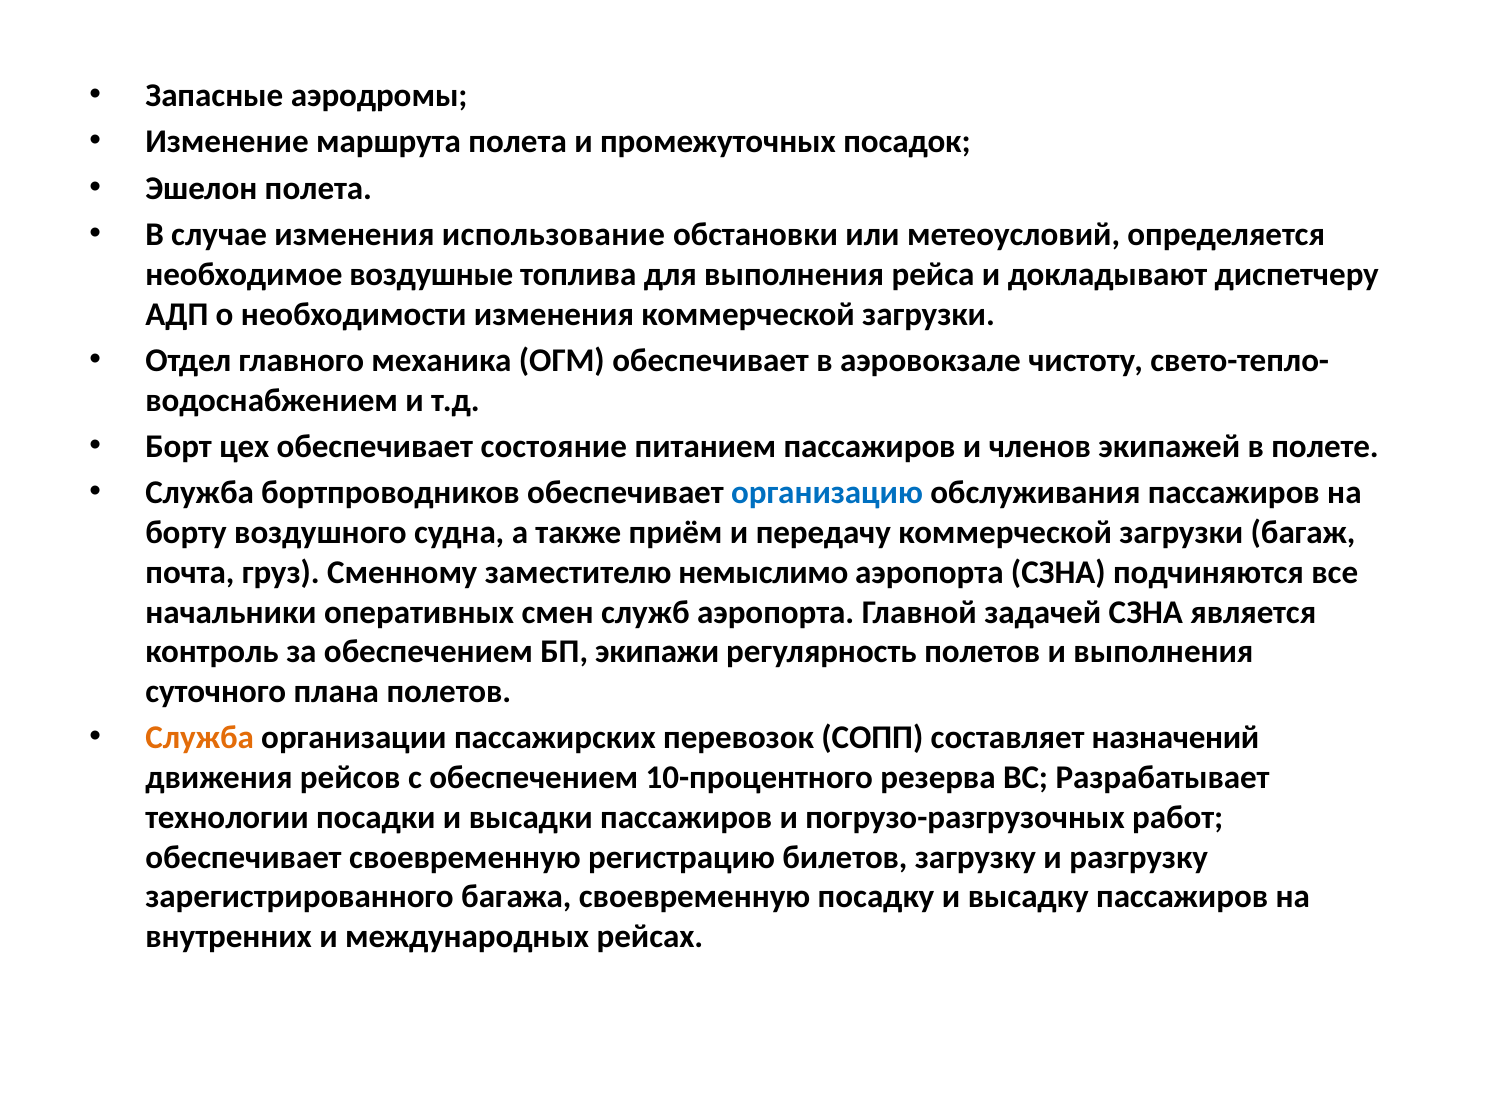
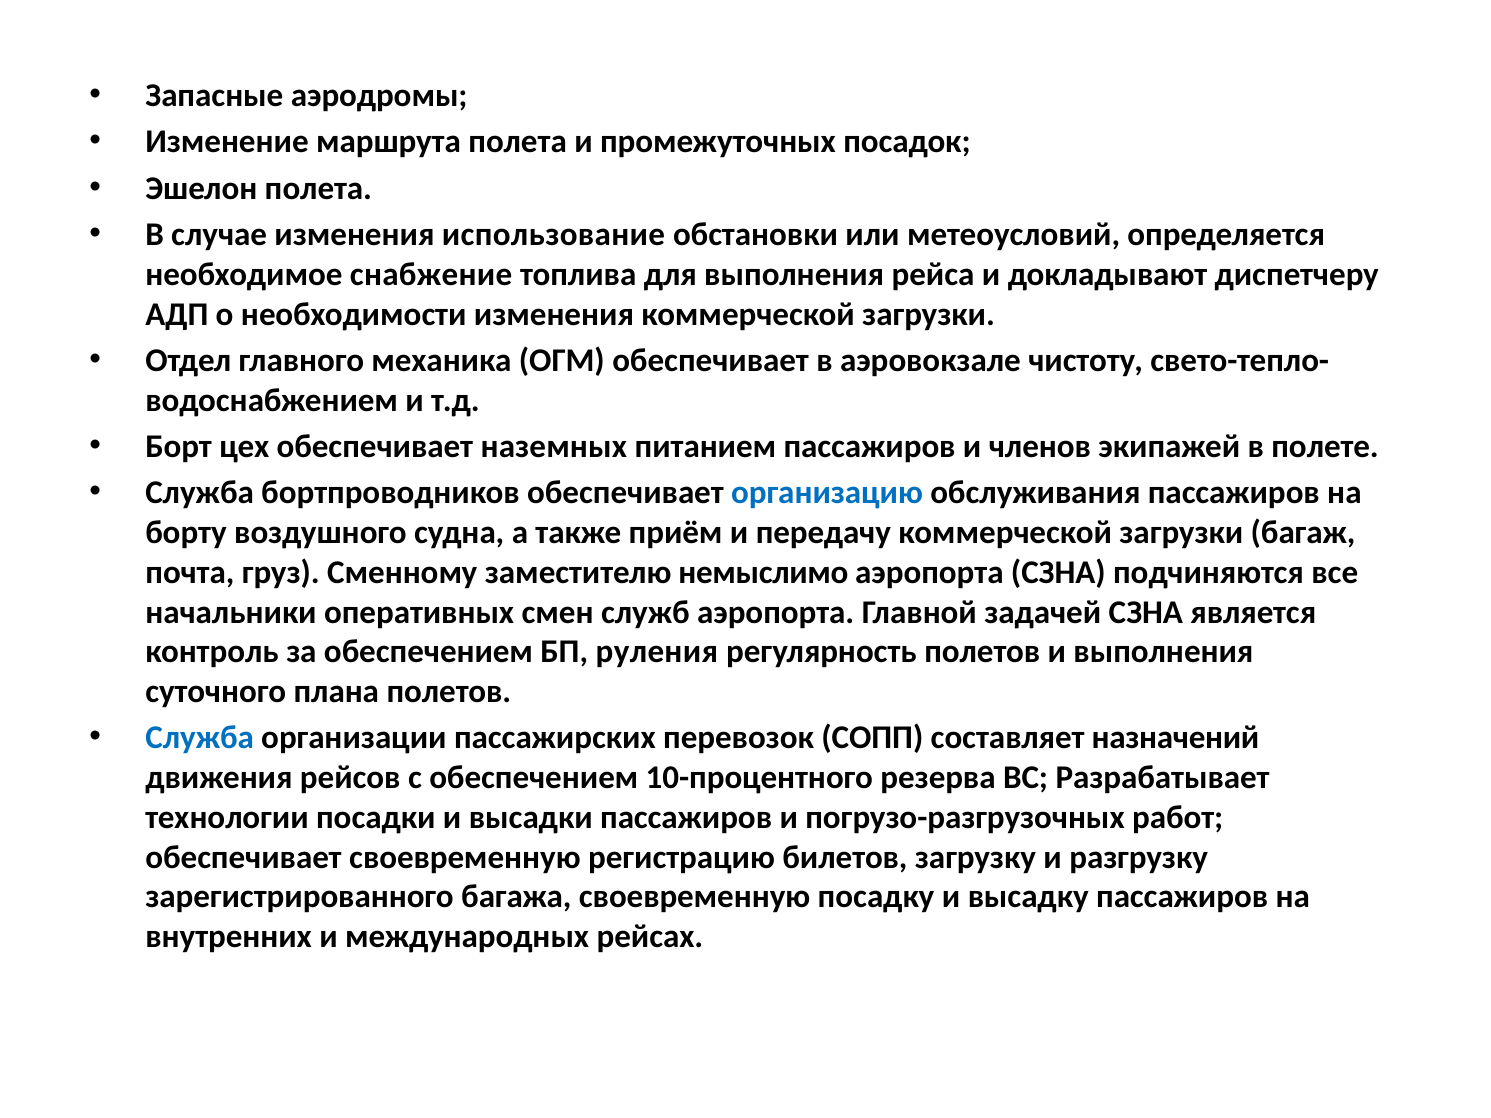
воздушные: воздушные -> снабжение
состояние: состояние -> наземных
экипажи: экипажи -> руления
Служба at (200, 738) colour: orange -> blue
